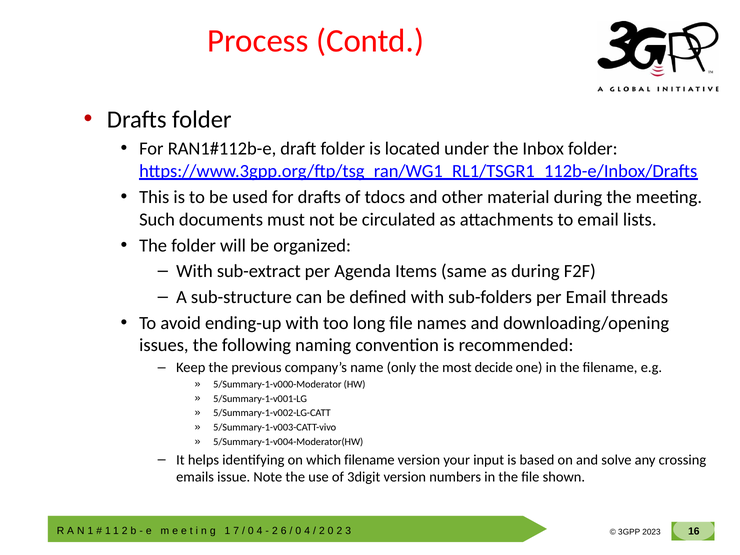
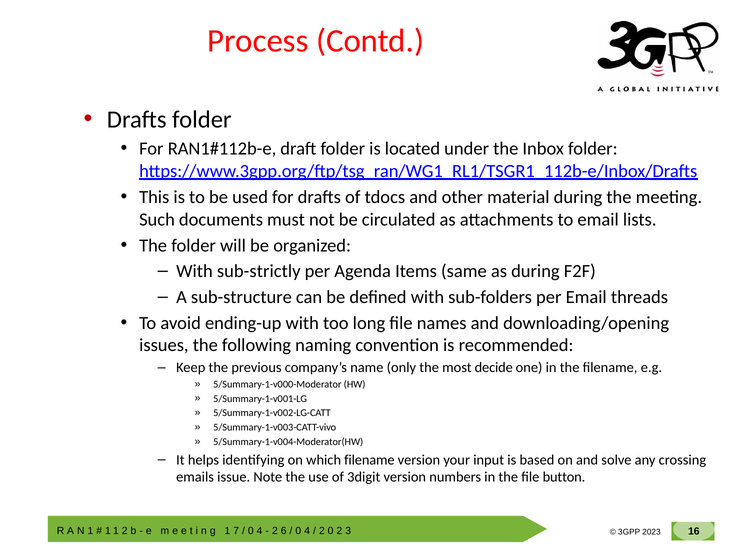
sub-extract: sub-extract -> sub-strictly
shown: shown -> button
